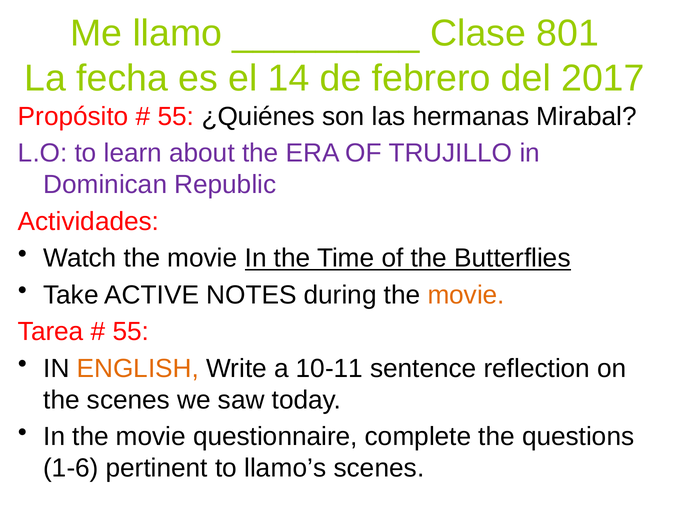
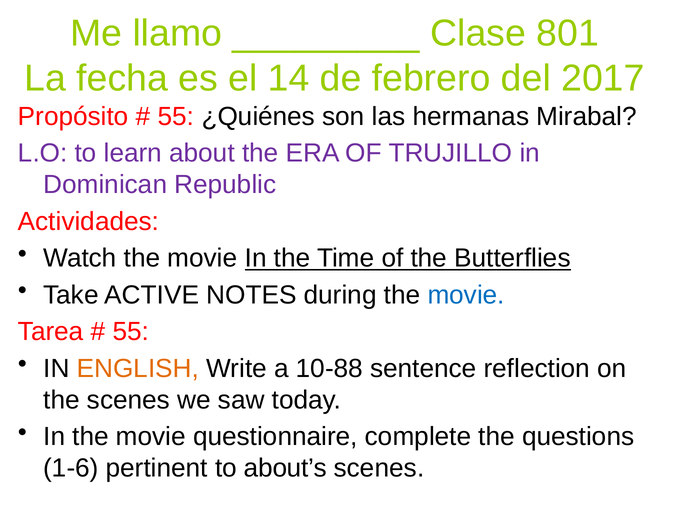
movie at (466, 295) colour: orange -> blue
10-11: 10-11 -> 10-88
llamo’s: llamo’s -> about’s
